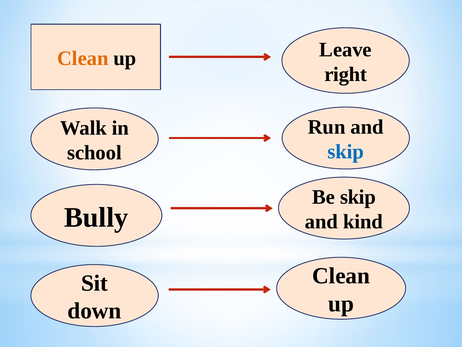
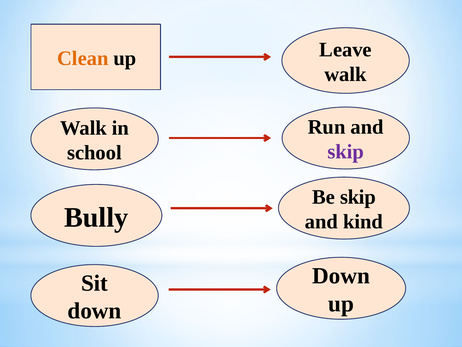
right at (346, 74): right -> walk
skip at (346, 152) colour: blue -> purple
Clean at (341, 276): Clean -> Down
